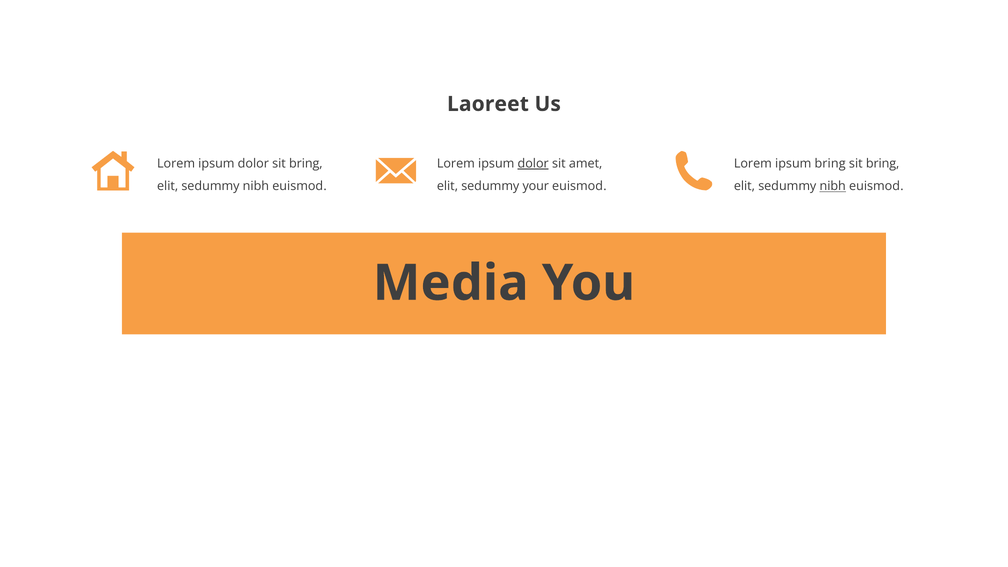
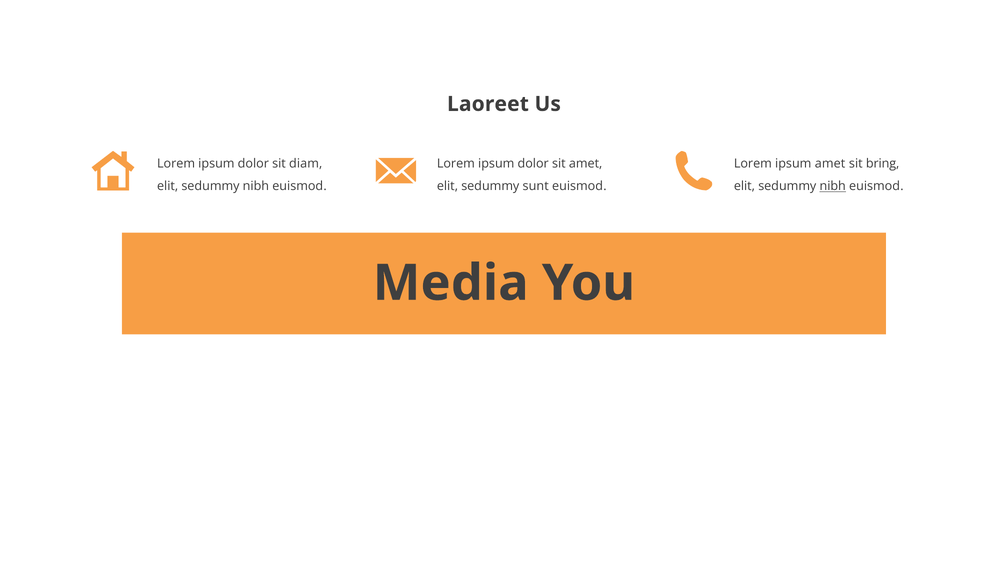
dolor sit bring: bring -> diam
dolor at (533, 164) underline: present -> none
ipsum bring: bring -> amet
your: your -> sunt
